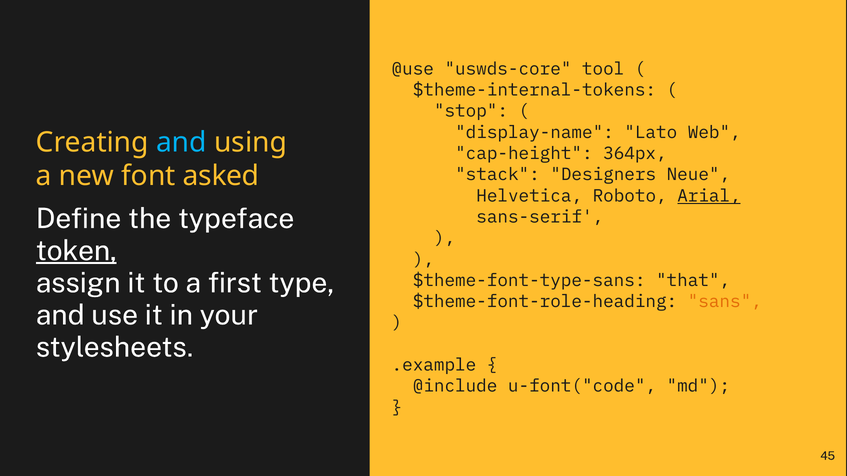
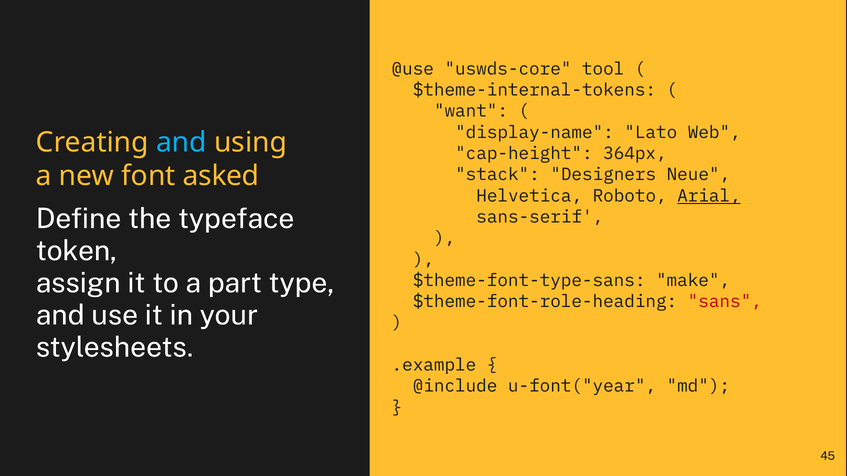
stop: stop -> want
token underline: present -> none
first: first -> part
that: that -> make
sans colour: orange -> red
u-font("code: u-font("code -> u-font("year
